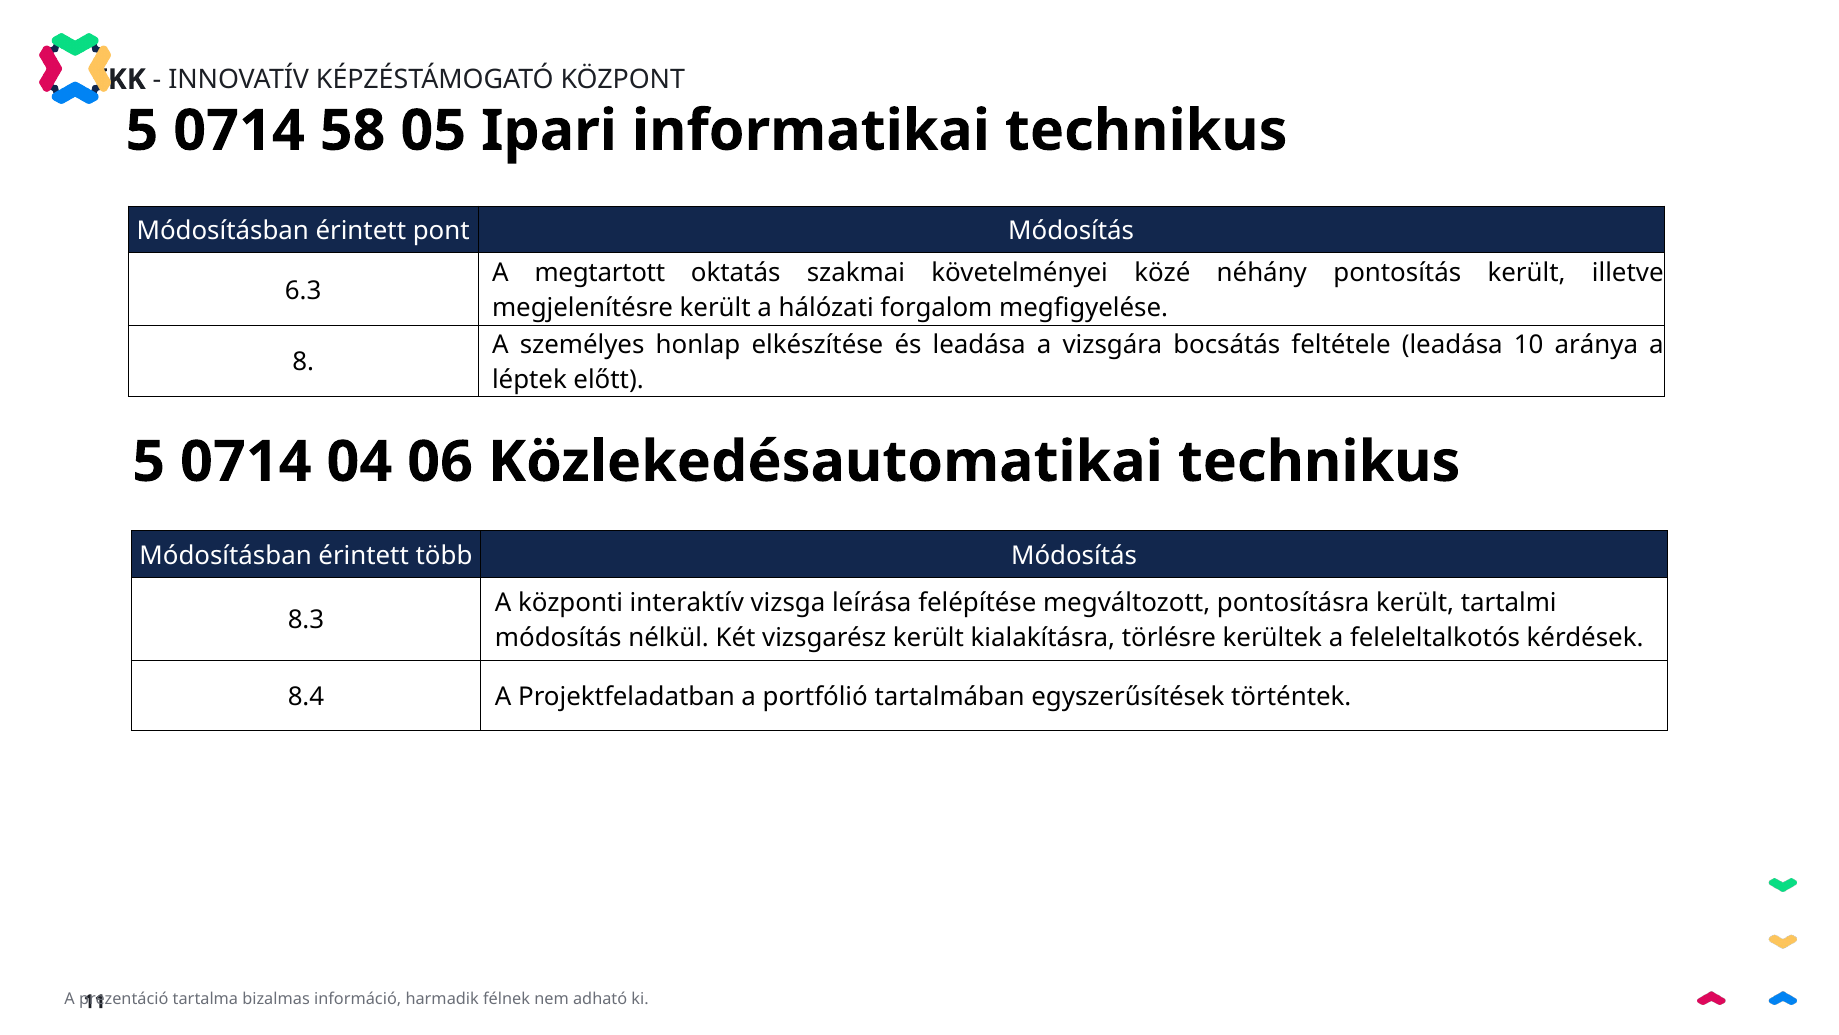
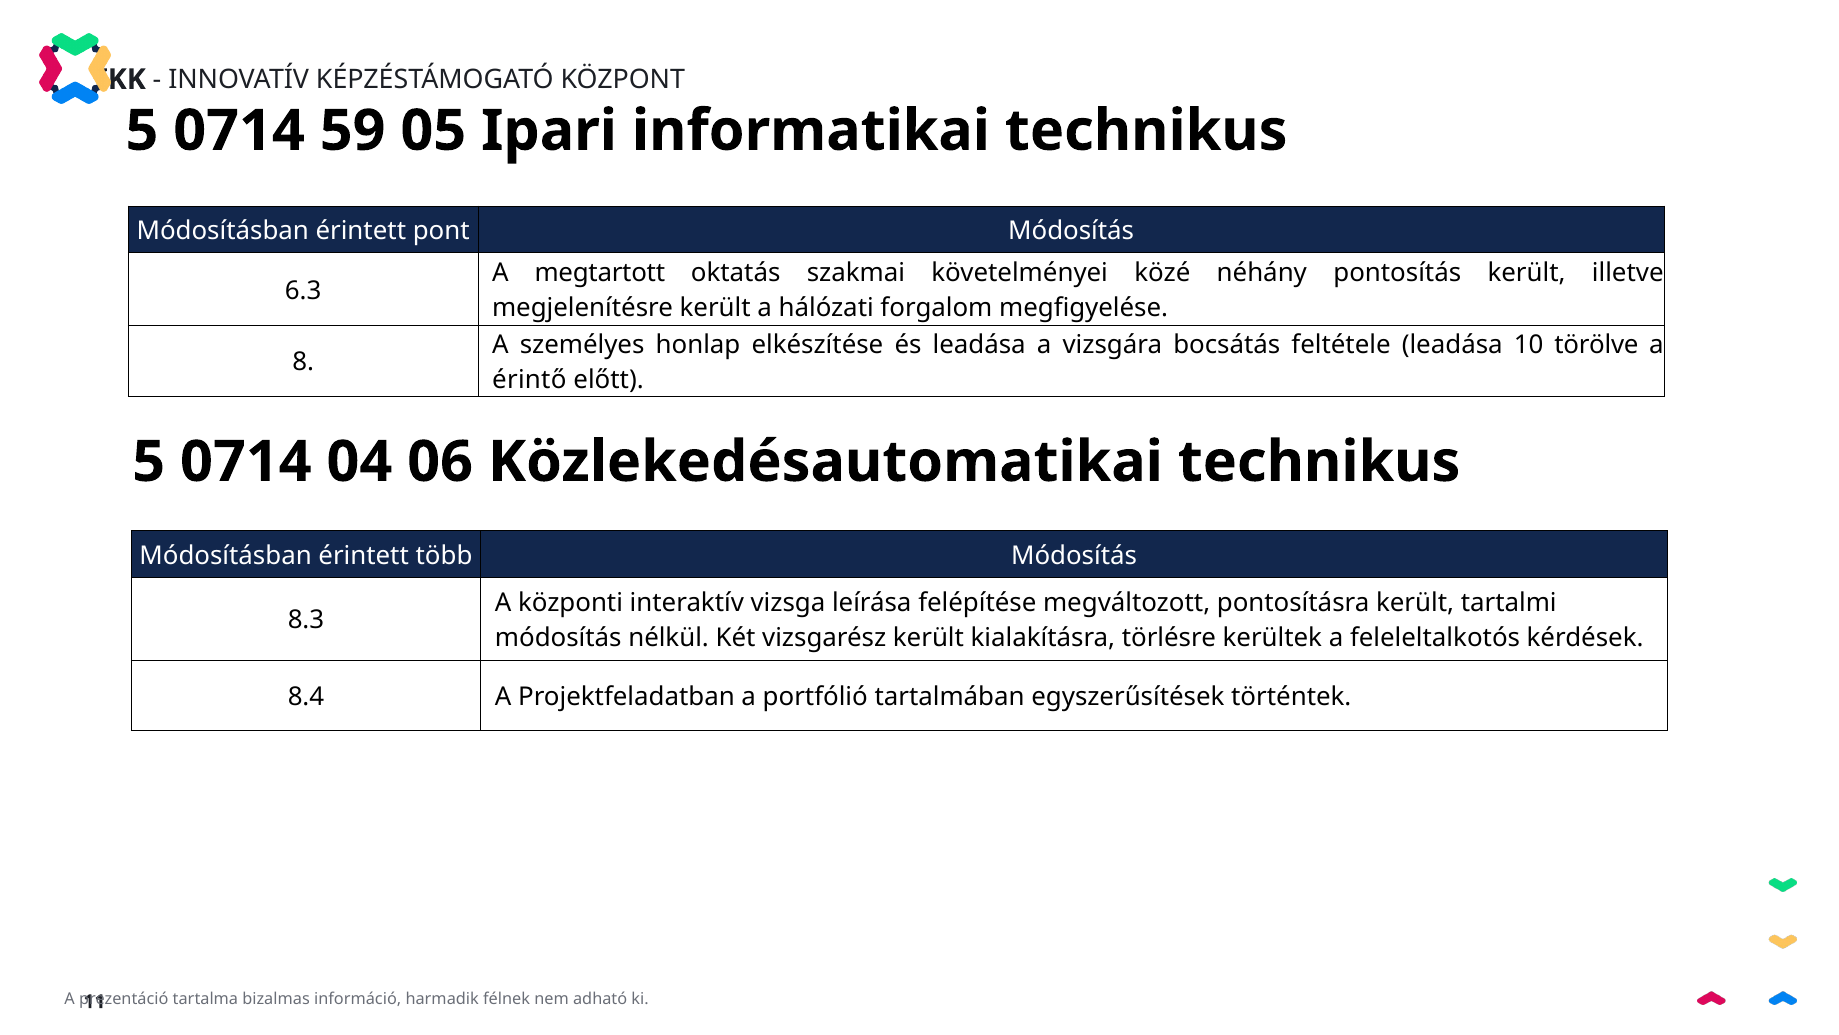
58: 58 -> 59
aránya: aránya -> törölve
léptek: léptek -> érintő
